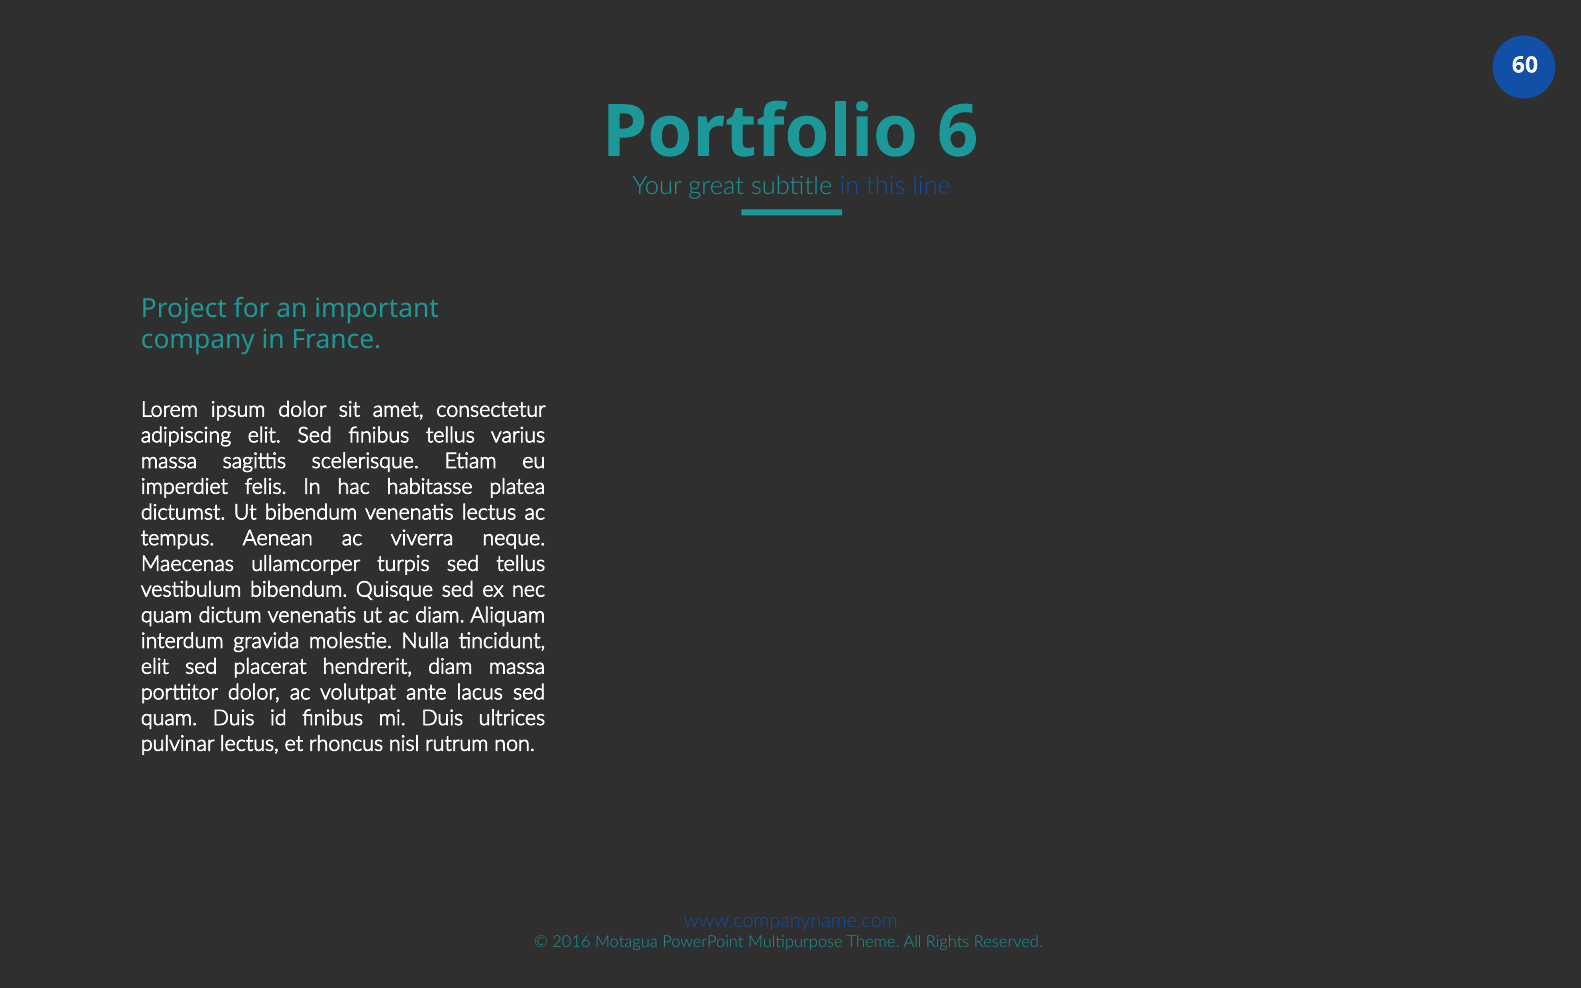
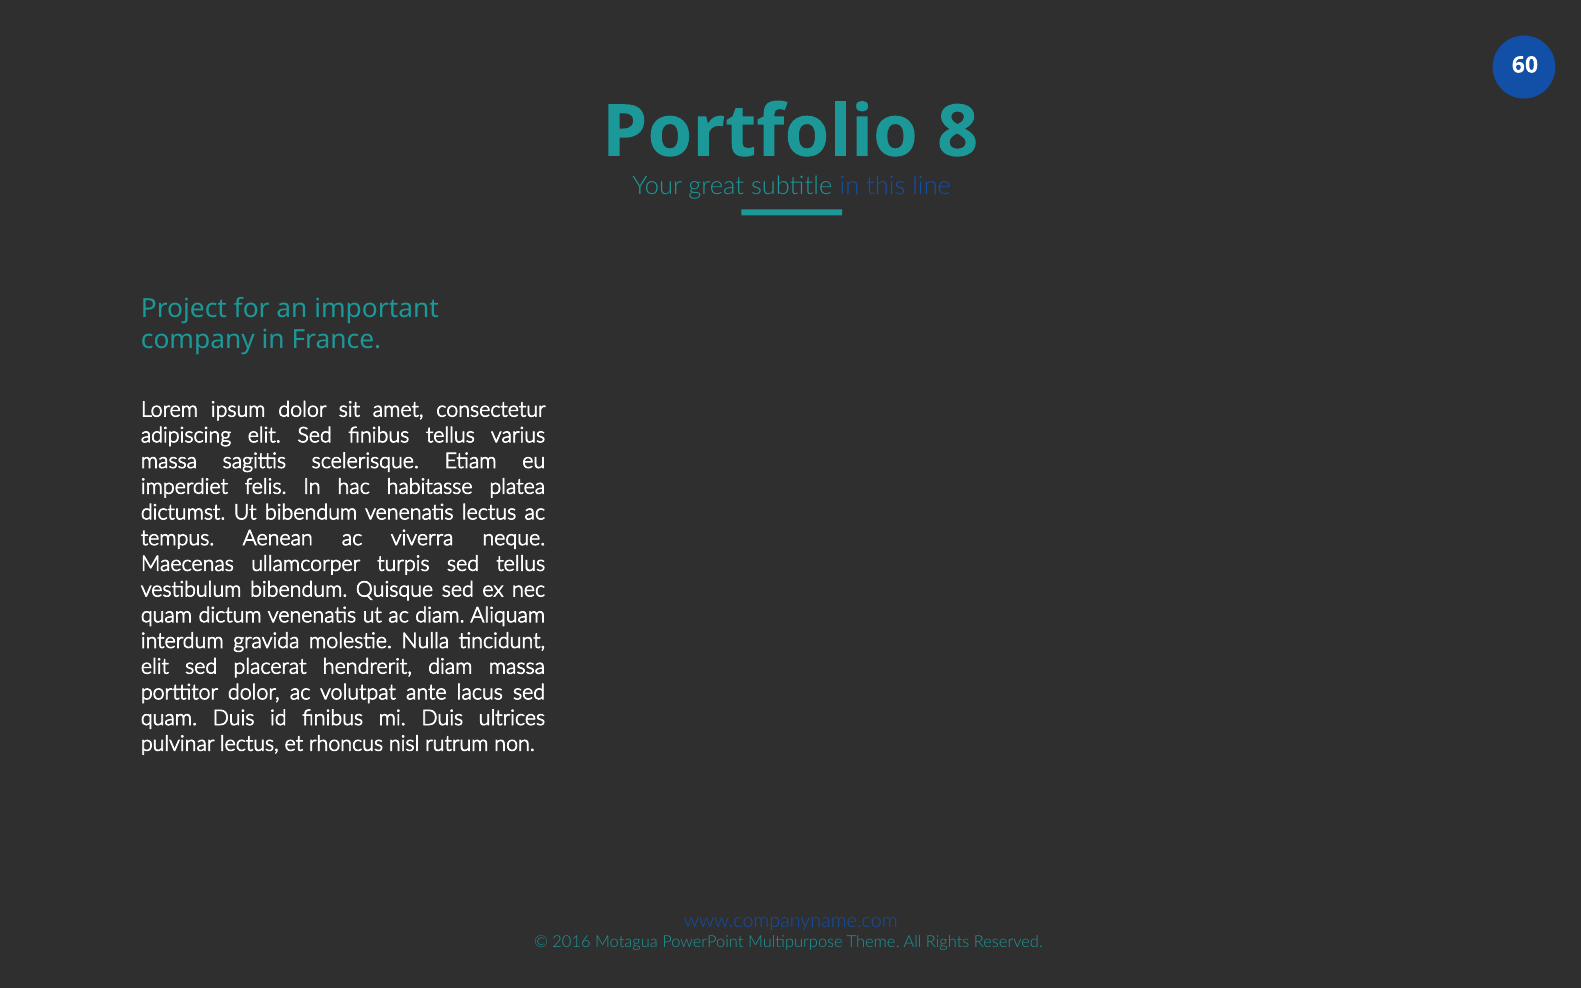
6: 6 -> 8
